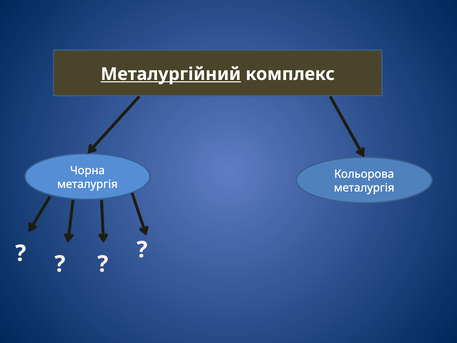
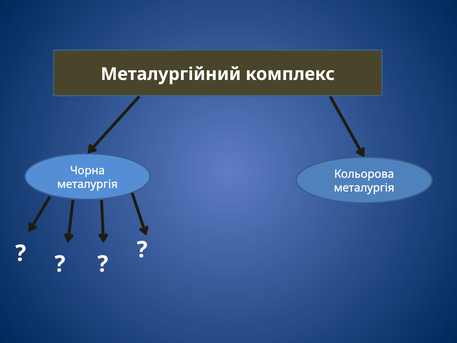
Металургійний underline: present -> none
